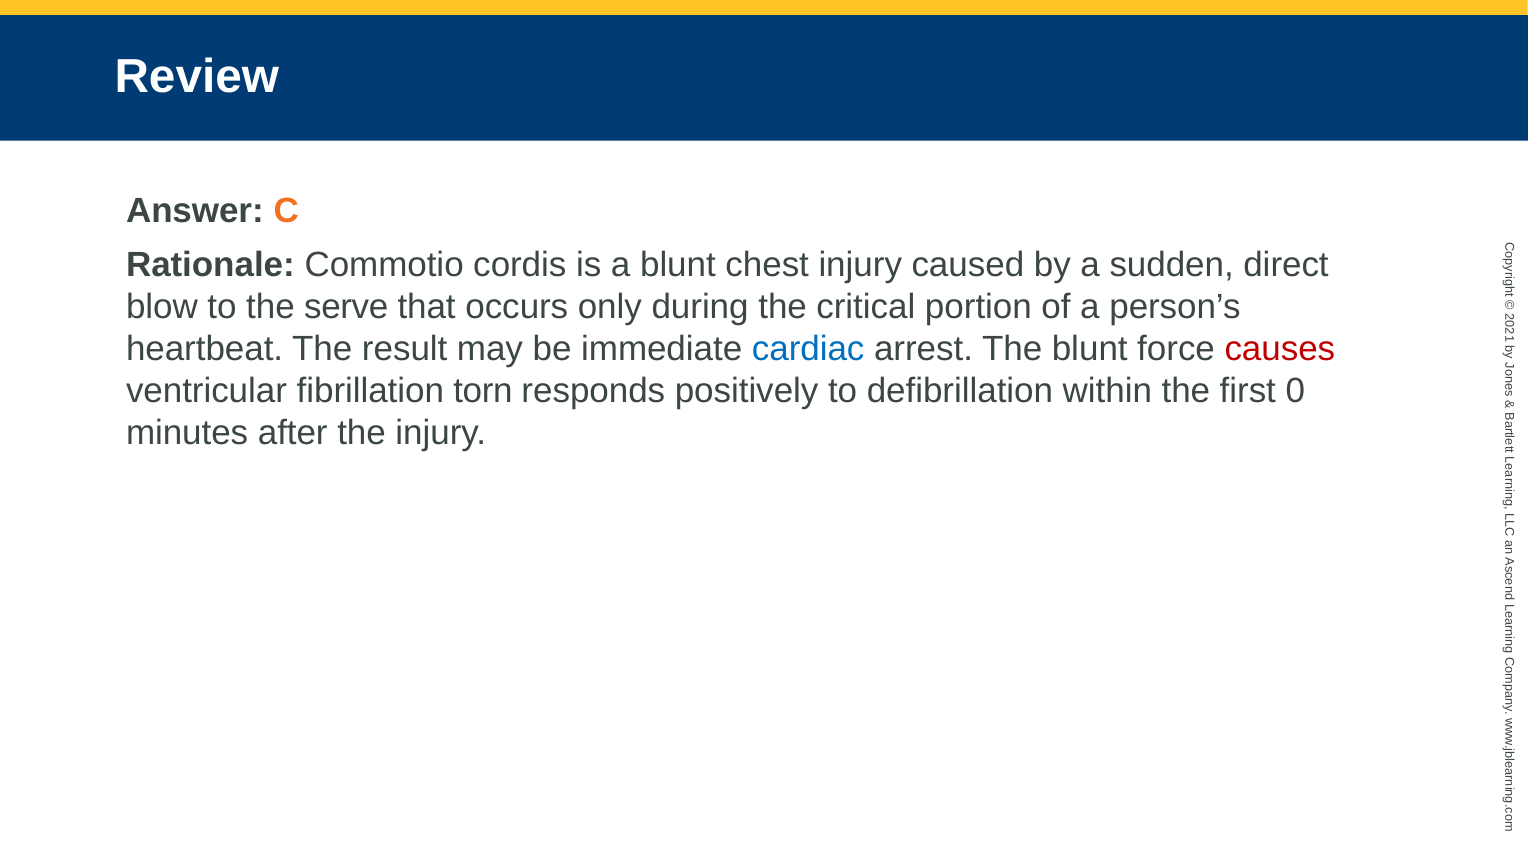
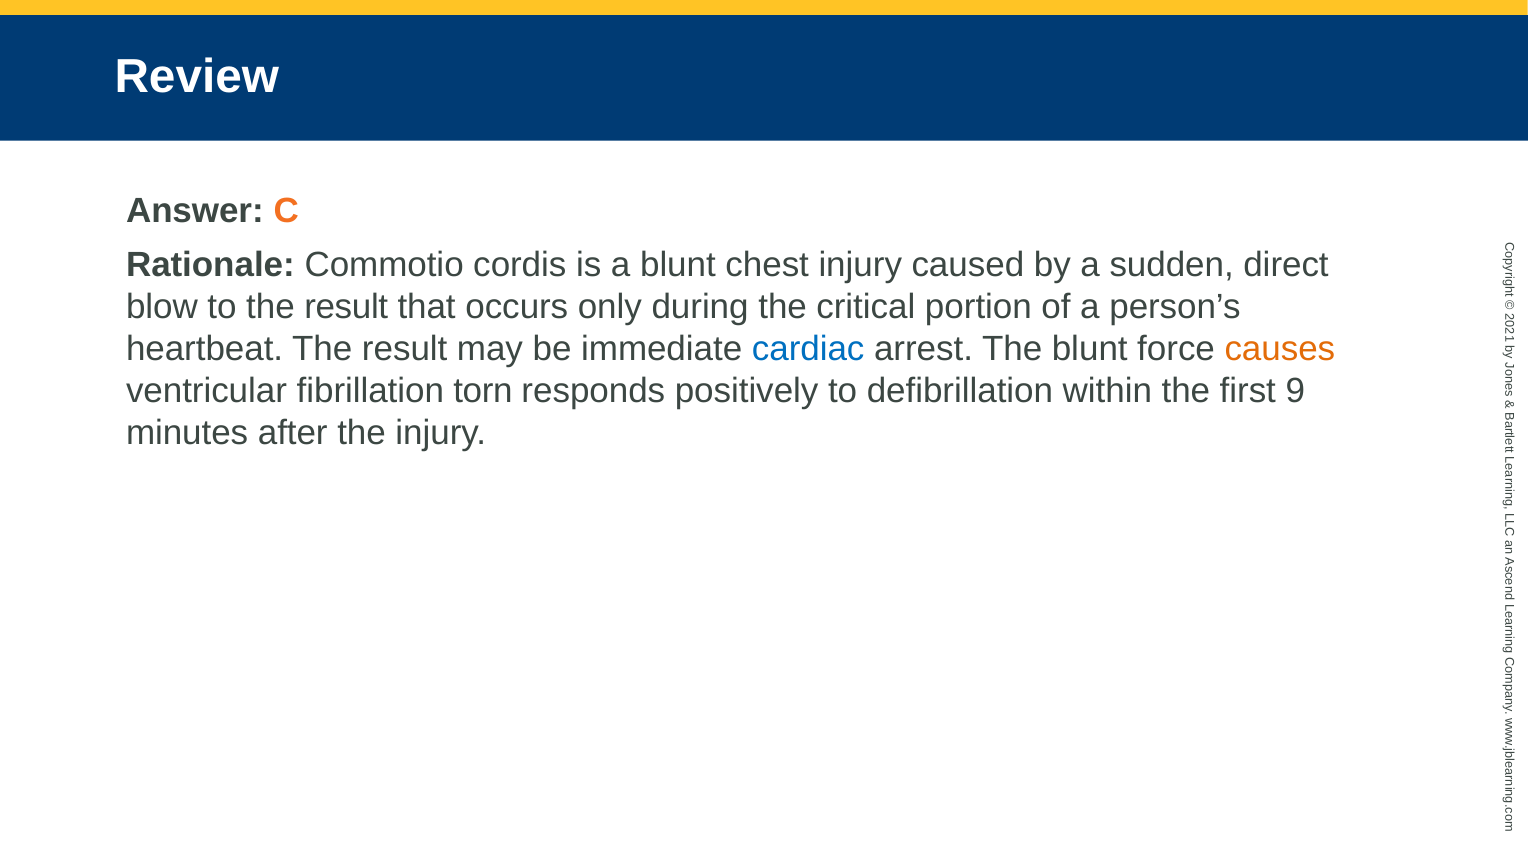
to the serve: serve -> result
causes colour: red -> orange
first 0: 0 -> 9
